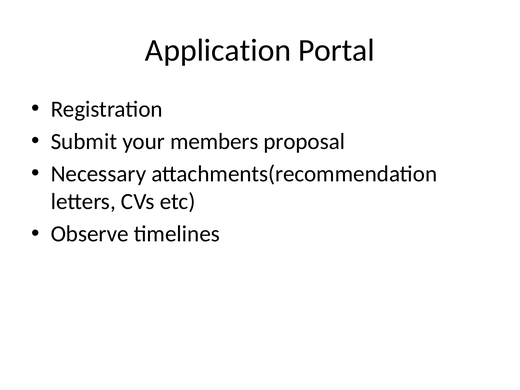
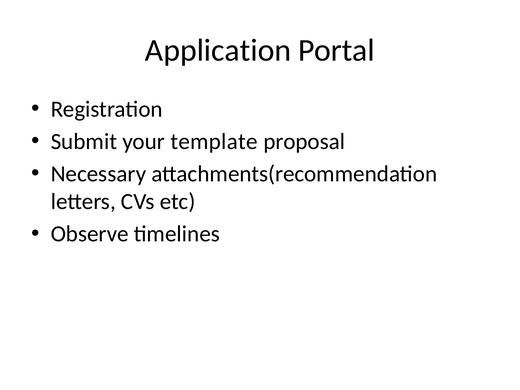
members: members -> template
